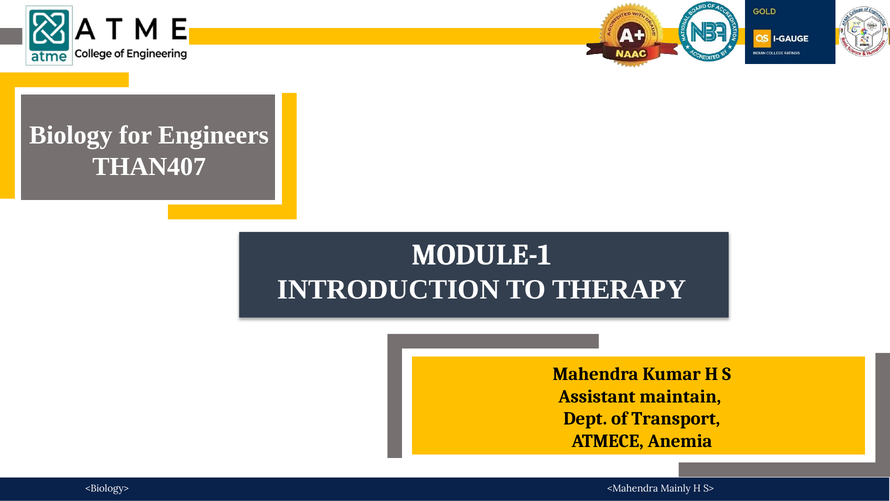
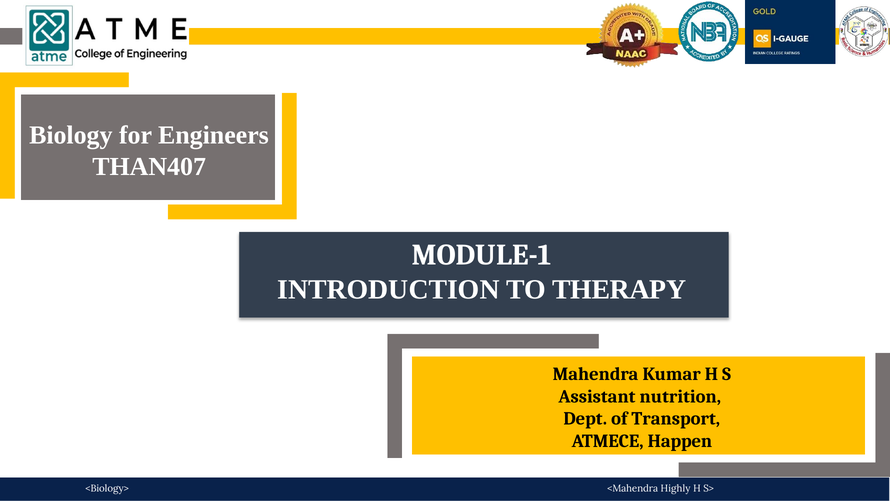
maintain: maintain -> nutrition
Anemia: Anemia -> Happen
Mainly: Mainly -> Highly
